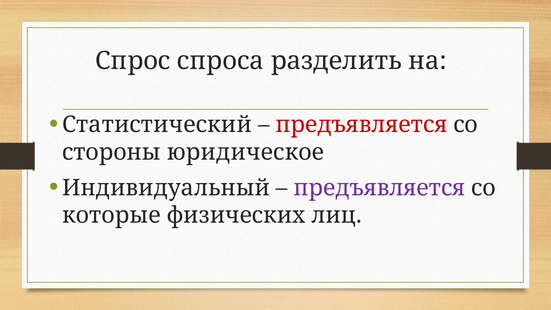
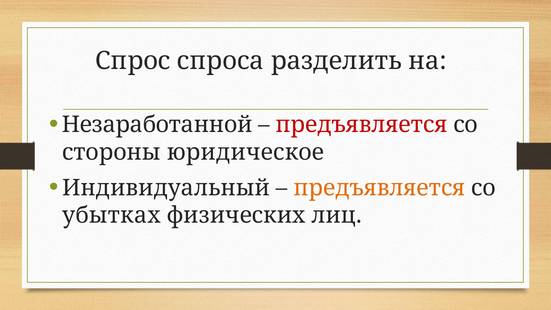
Статистический: Статистический -> Незаработанной
предъявляется at (379, 188) colour: purple -> orange
которые: которые -> убытках
